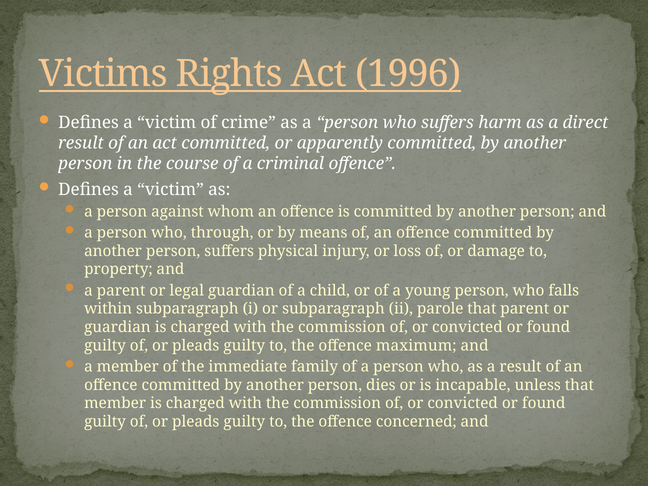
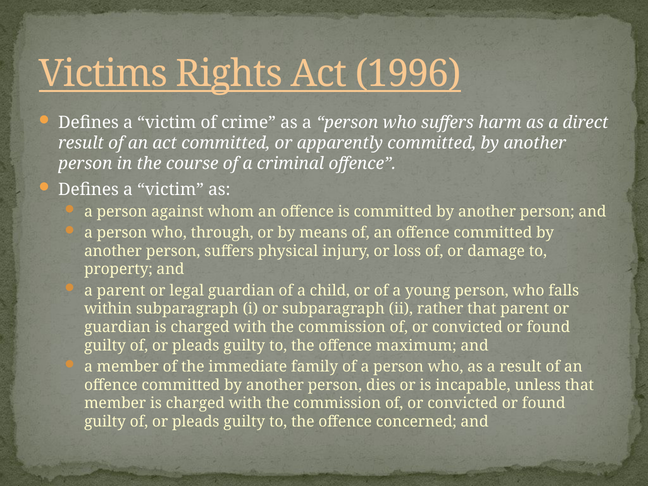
parole: parole -> rather
